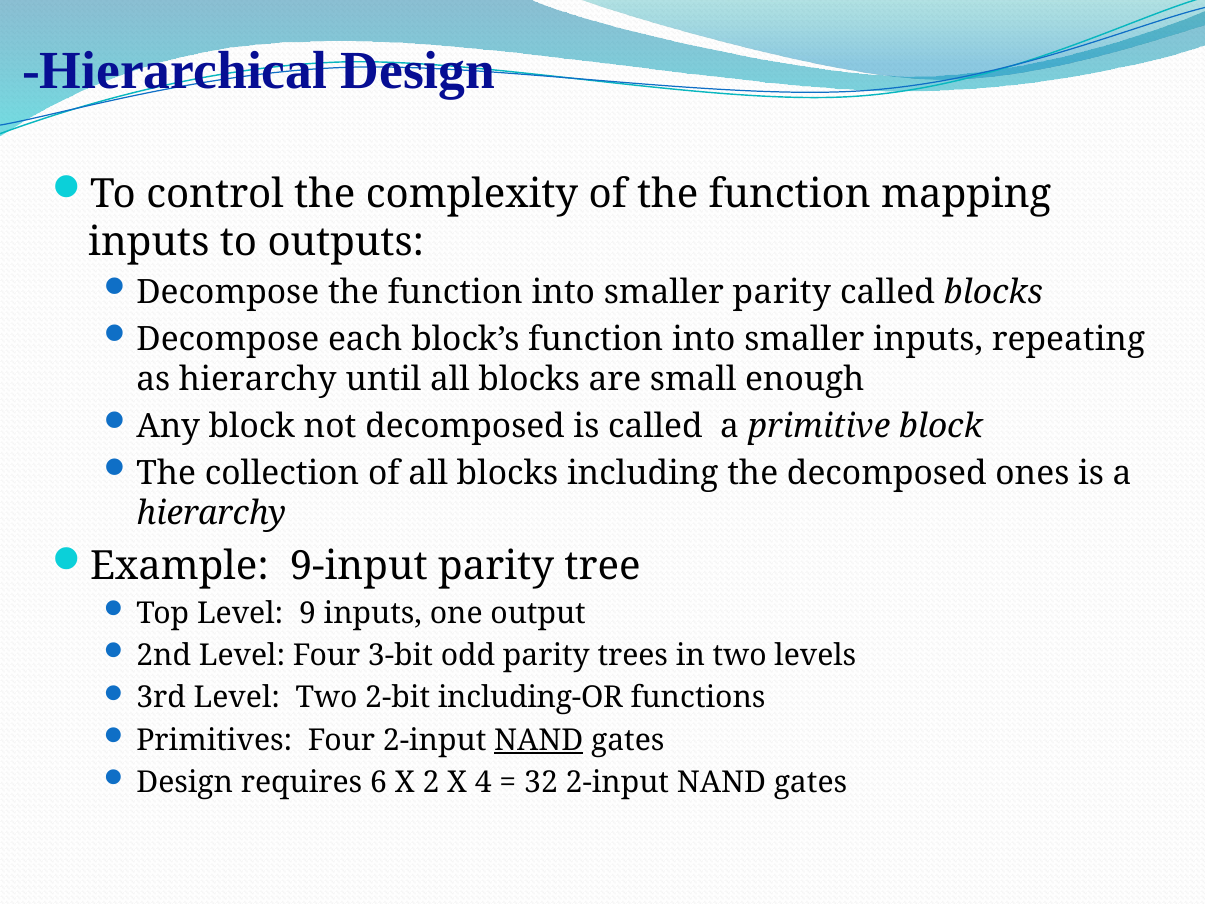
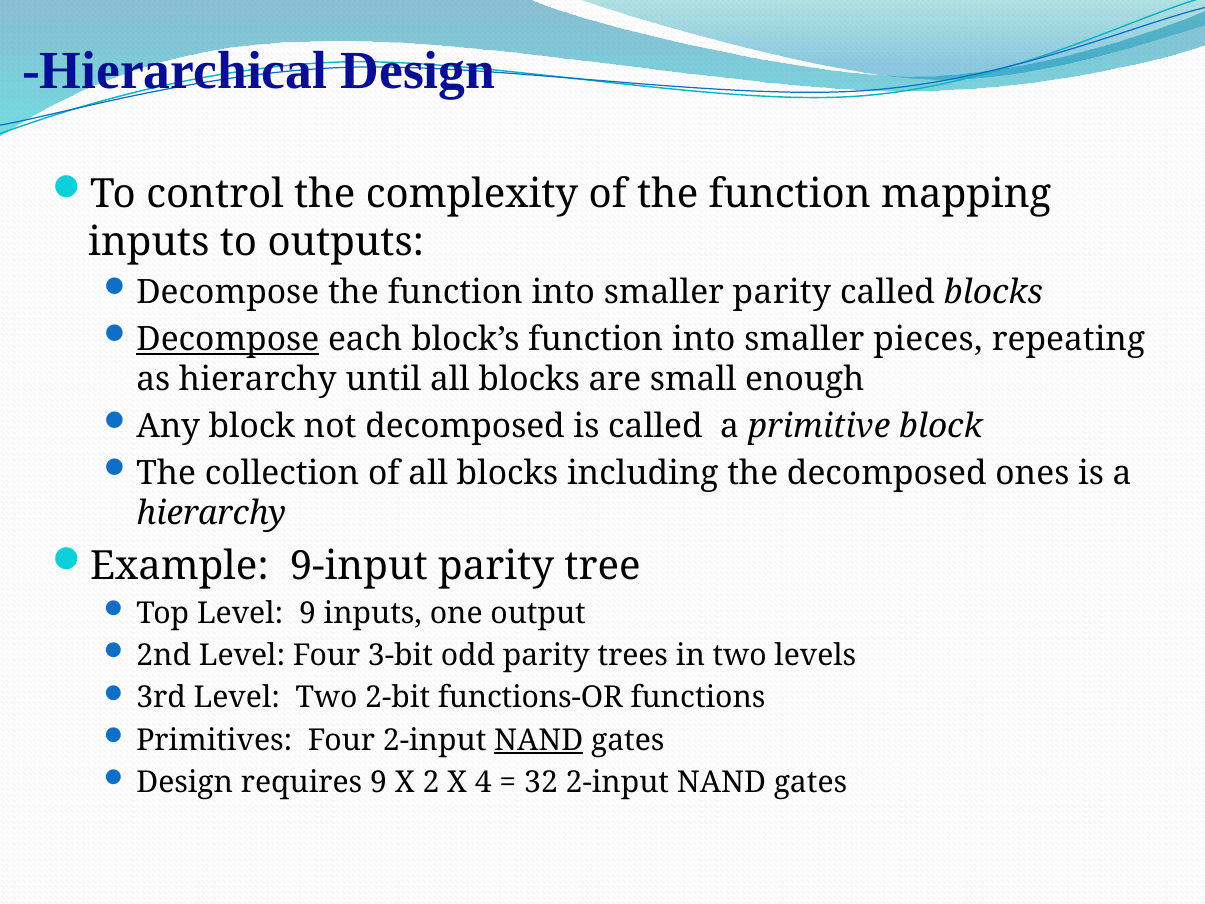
Decompose at (228, 339) underline: none -> present
smaller inputs: inputs -> pieces
including-OR: including-OR -> functions-OR
requires 6: 6 -> 9
